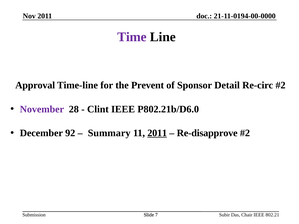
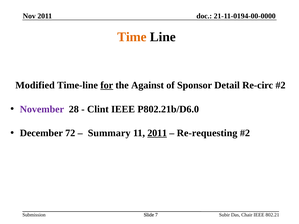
Time colour: purple -> orange
Approval: Approval -> Modified
for underline: none -> present
Prevent: Prevent -> Against
92: 92 -> 72
Re-disapprove: Re-disapprove -> Re-requesting
